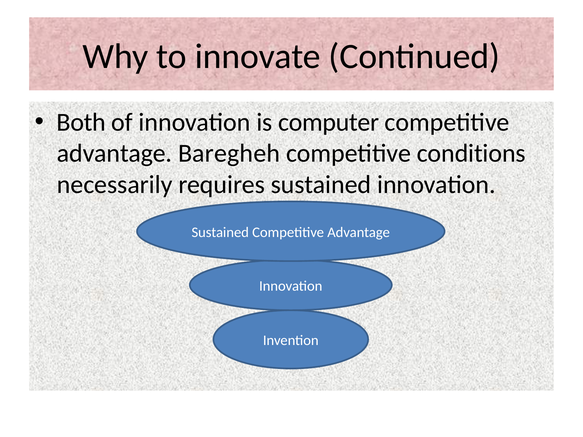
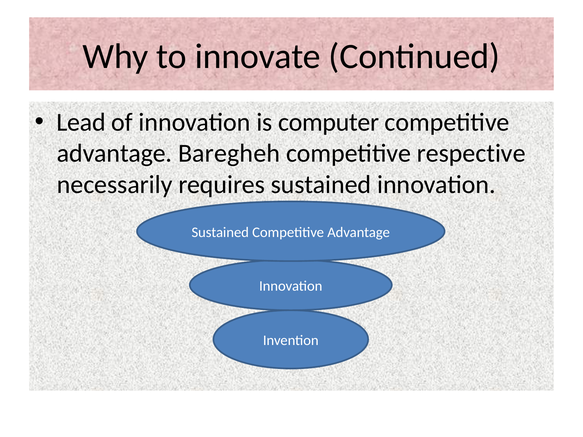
Both: Both -> Lead
conditions: conditions -> respective
